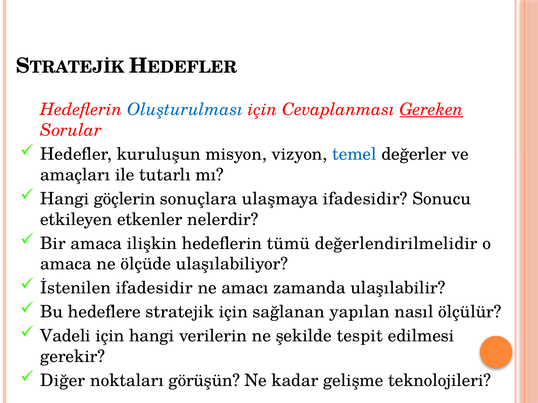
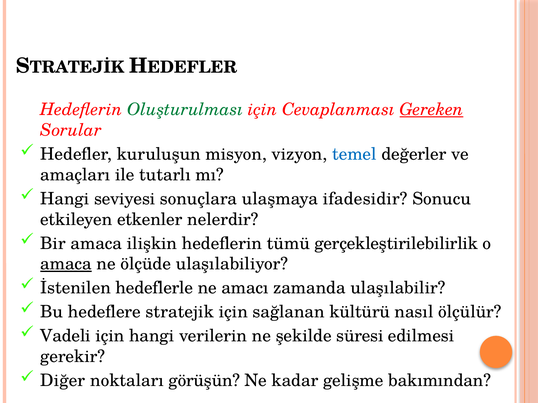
Oluşturulması colour: blue -> green
göçlerin: göçlerin -> seviyesi
değerlendirilmelidir: değerlendirilmelidir -> gerçekleştirilebilirlik
amaca at (66, 264) underline: none -> present
İstenilen ifadesidir: ifadesidir -> hedeflerle
yapılan: yapılan -> kültürü
tespit: tespit -> süresi
teknolojileri: teknolojileri -> bakımından
